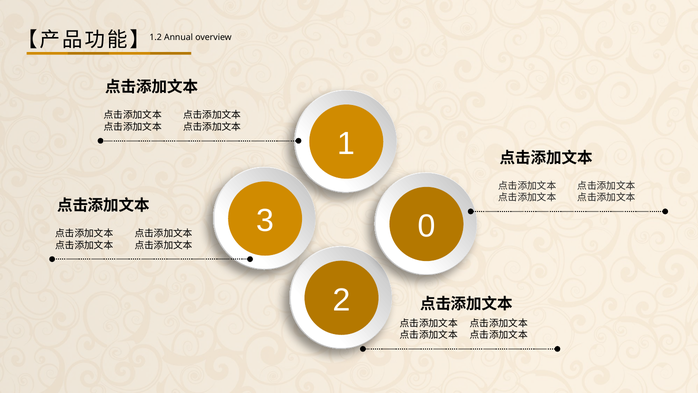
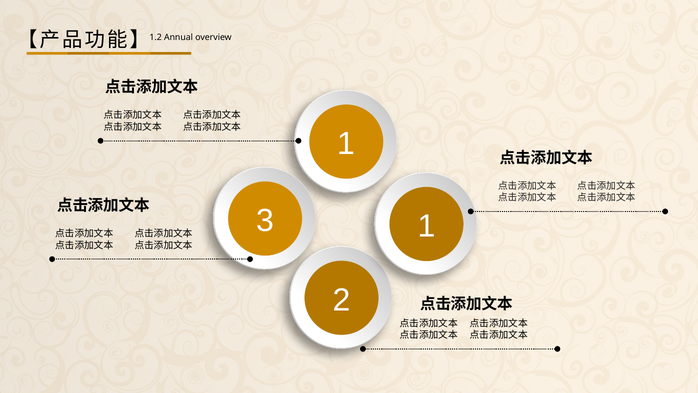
3 0: 0 -> 1
